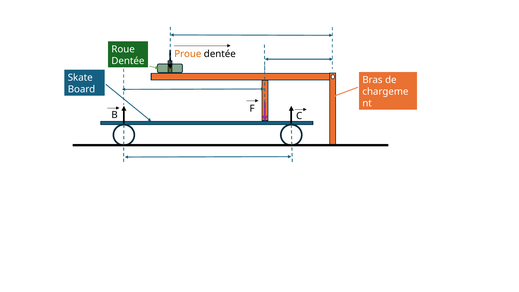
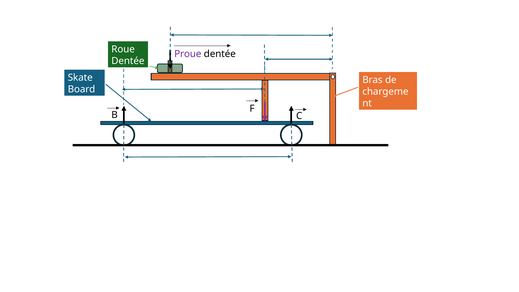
Proue colour: orange -> purple
